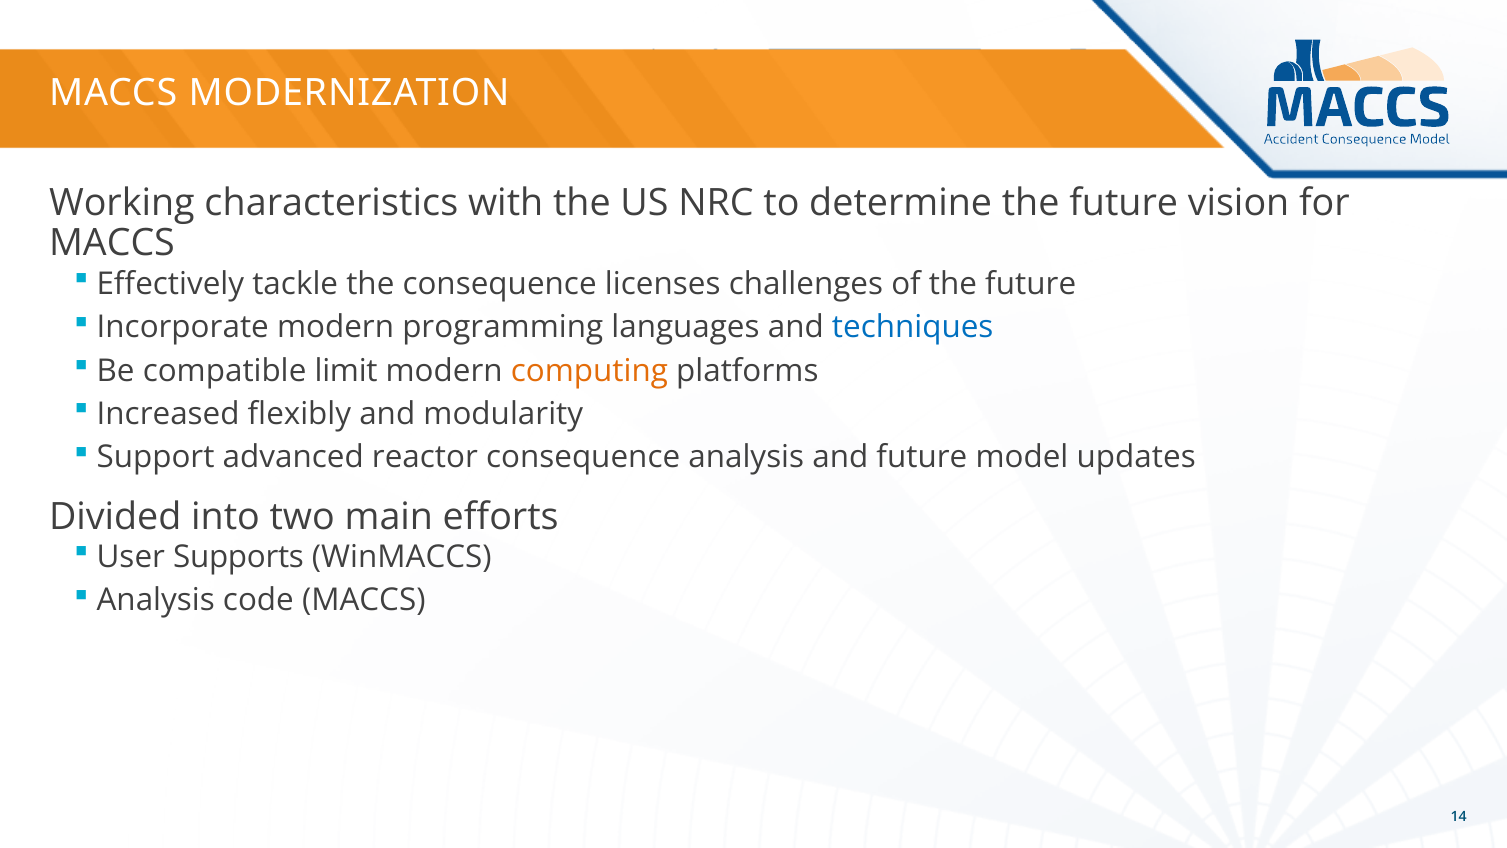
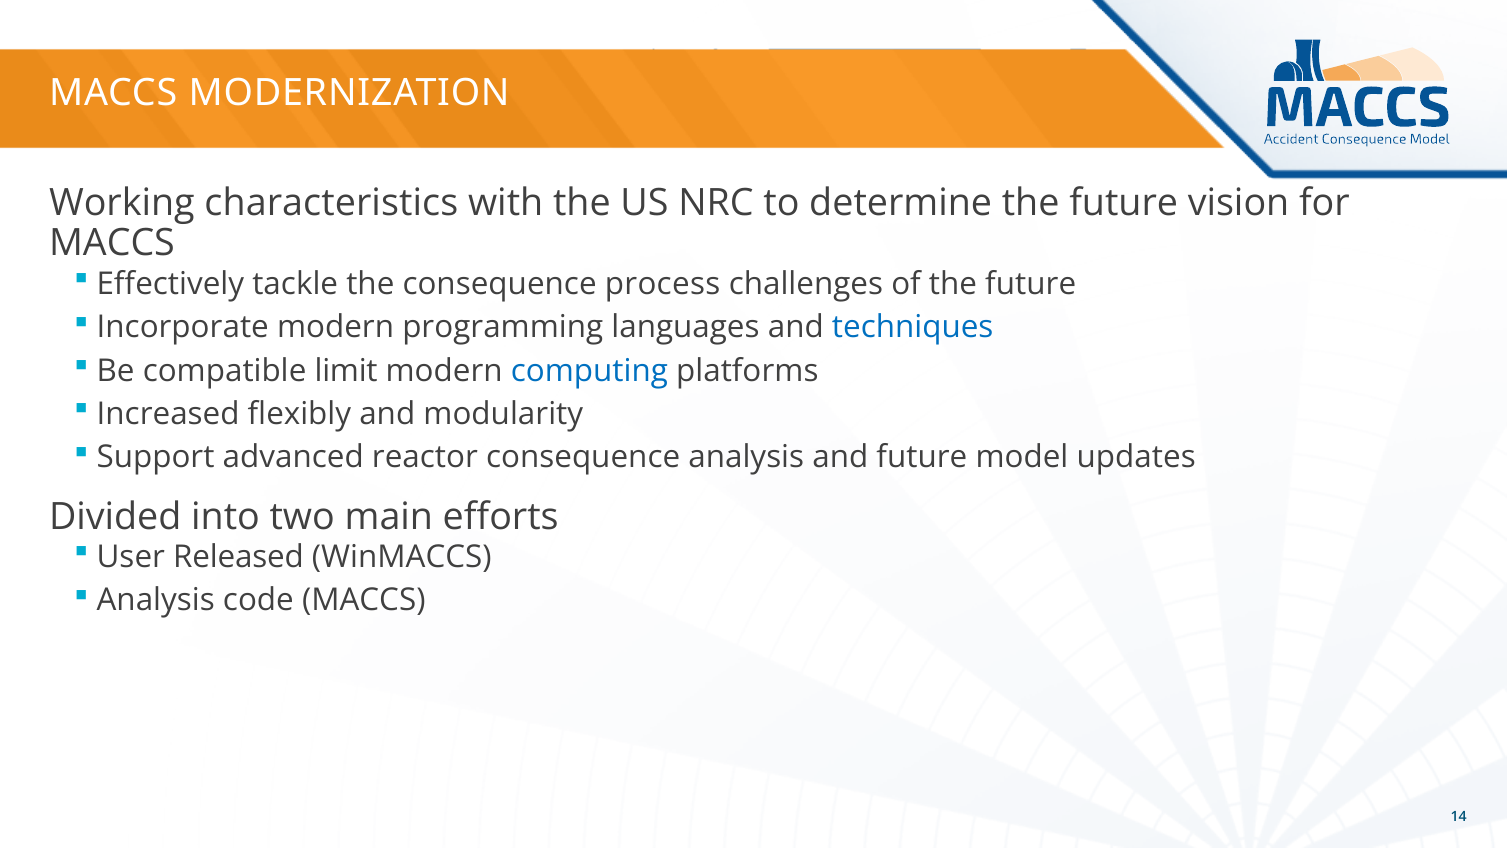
licenses: licenses -> process
computing colour: orange -> blue
Supports: Supports -> Released
